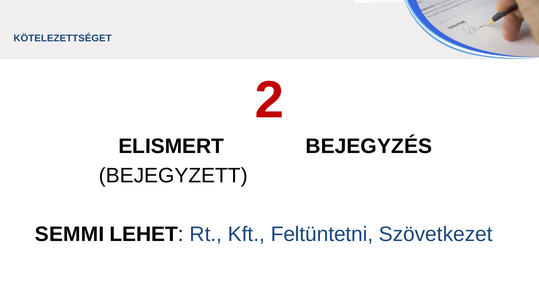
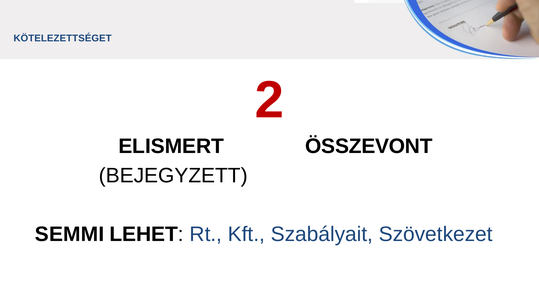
BEJEGYZÉS: BEJEGYZÉS -> ÖSSZEVONT
Feltüntetni: Feltüntetni -> Szabályait
